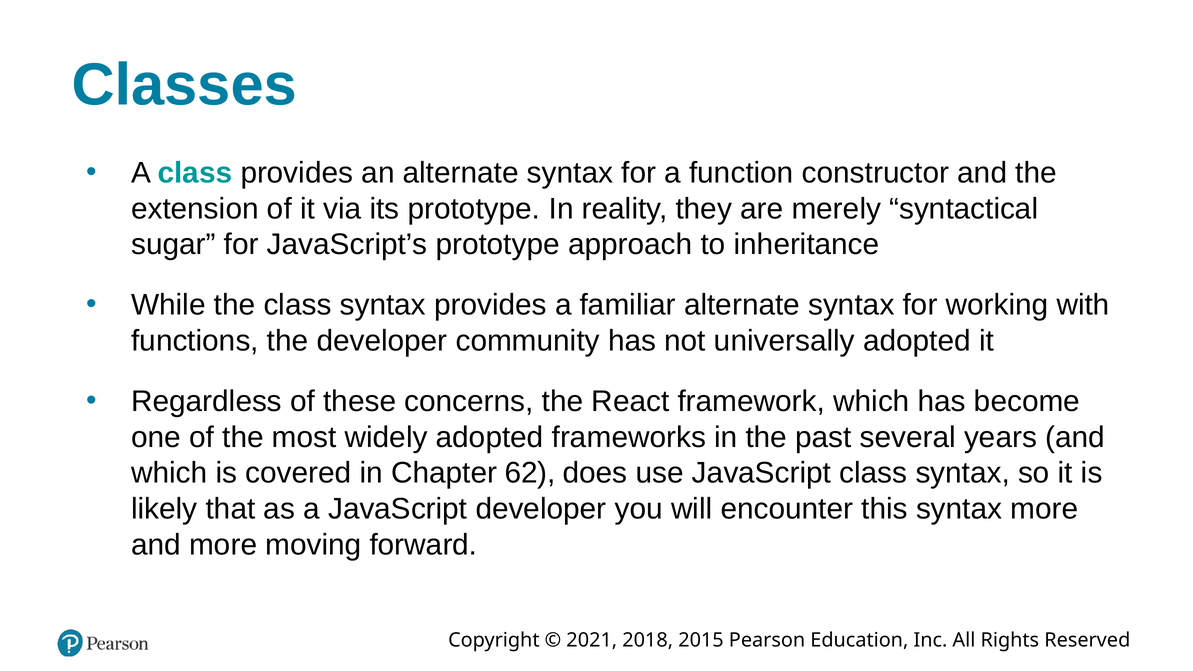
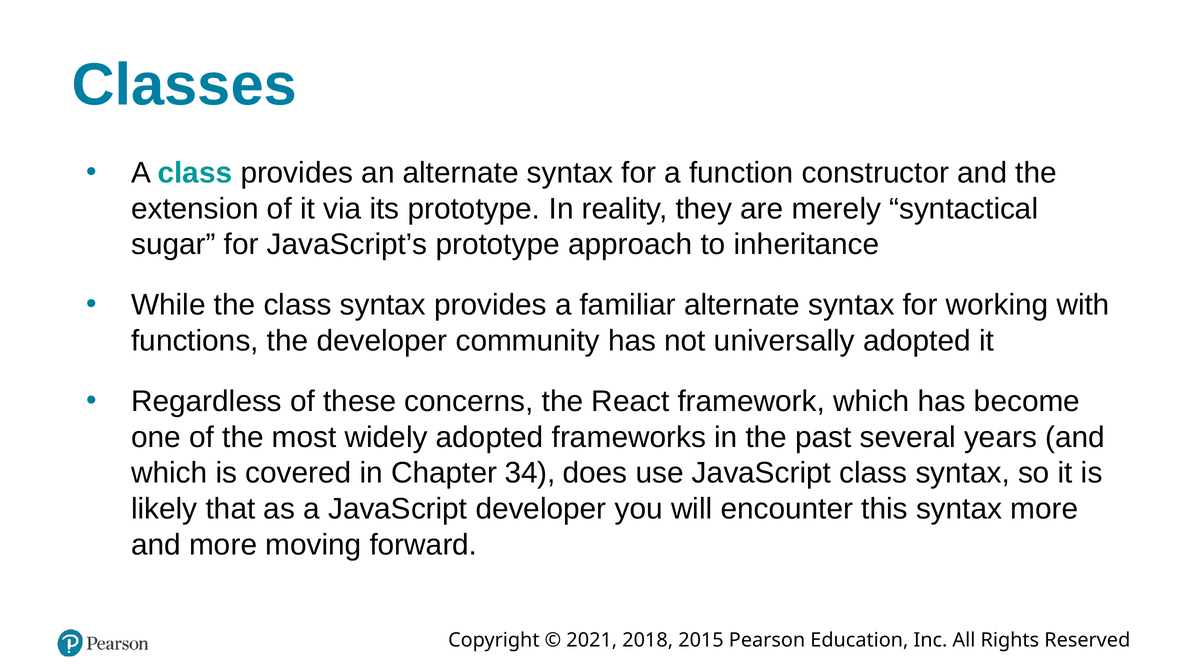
62: 62 -> 34
